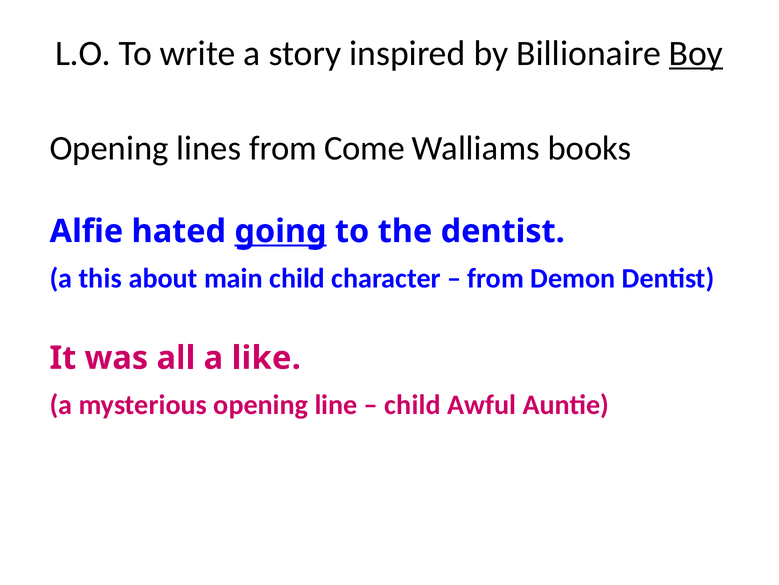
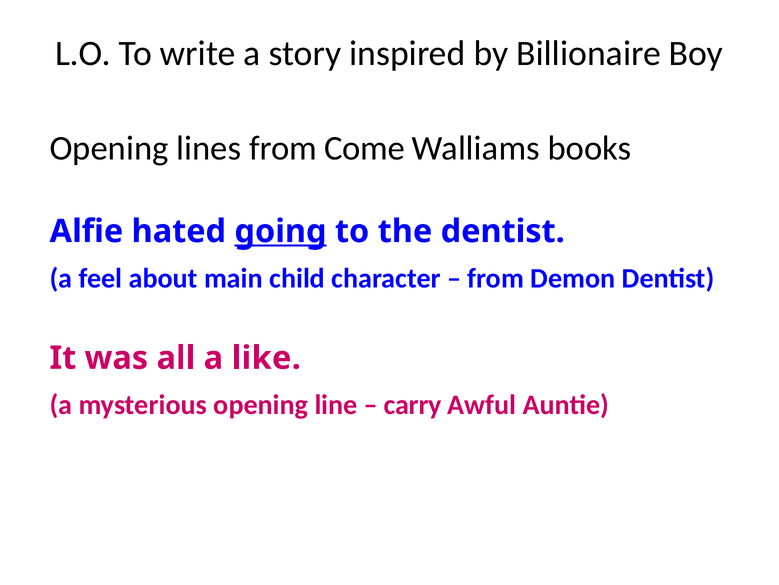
Boy underline: present -> none
this: this -> feel
child at (413, 404): child -> carry
